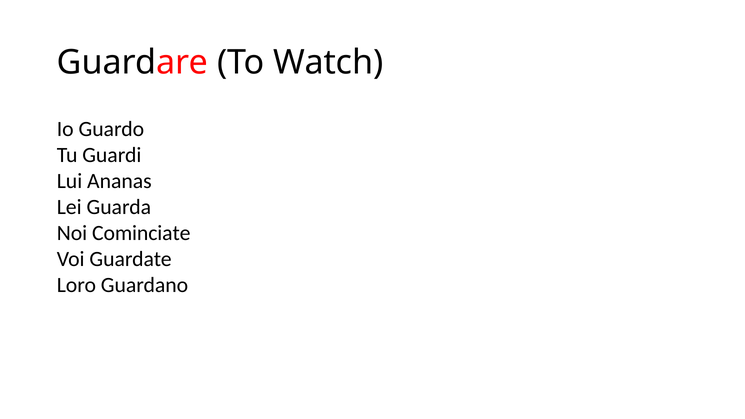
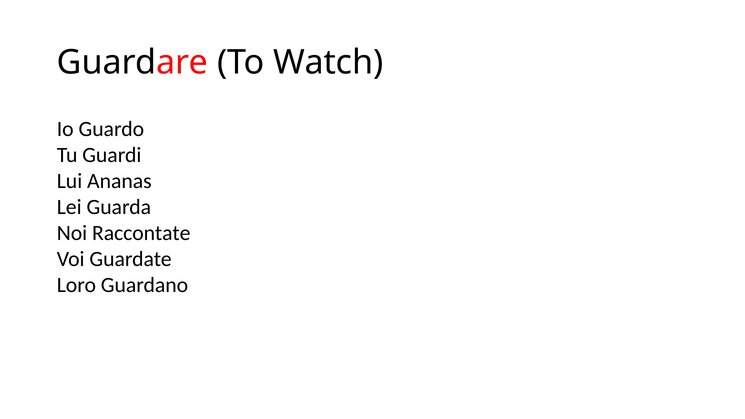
Cominciate: Cominciate -> Raccontate
